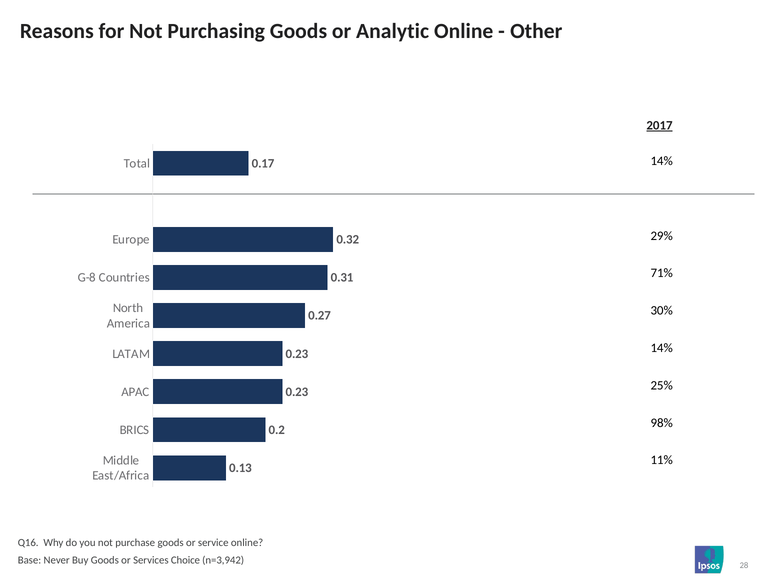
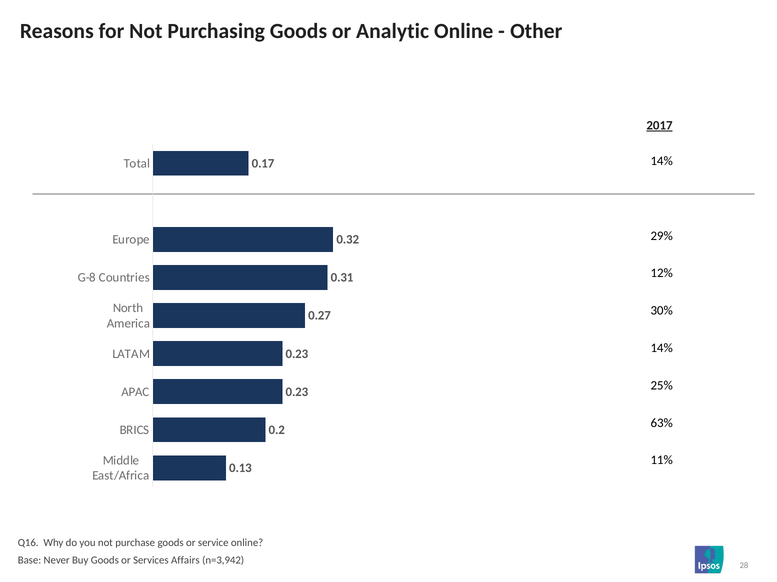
71%: 71% -> 12%
98%: 98% -> 63%
Choice: Choice -> Affairs
